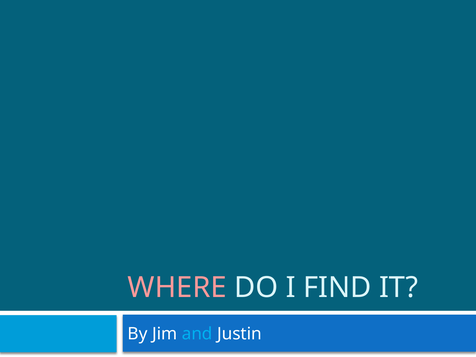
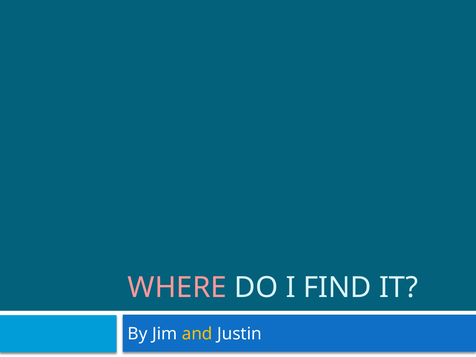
and colour: light blue -> yellow
